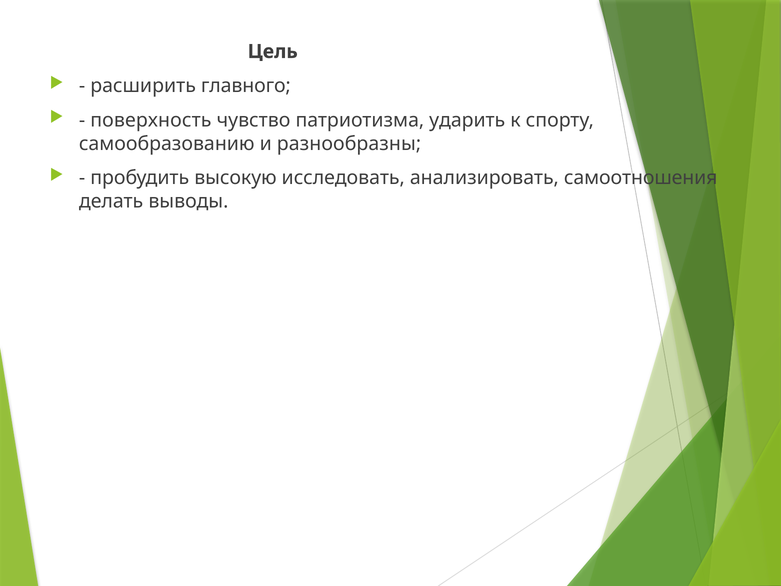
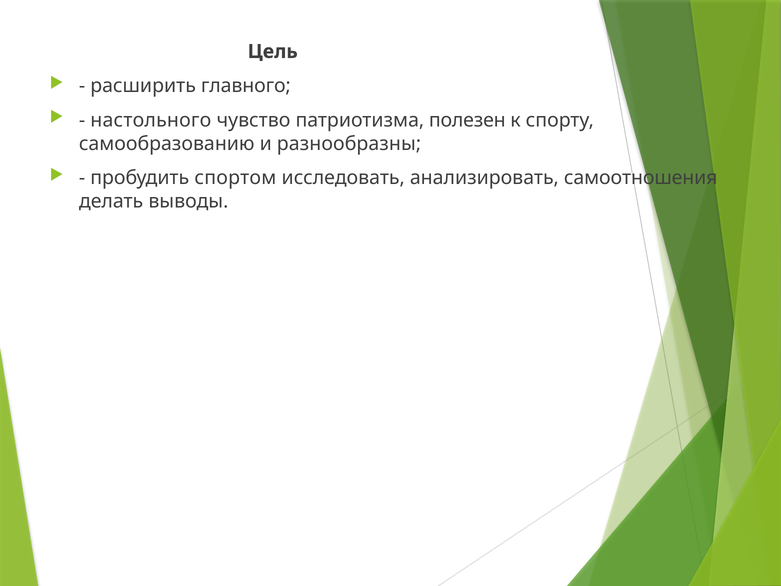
поверхность: поверхность -> настольного
ударить: ударить -> полезен
высокую: высокую -> спортом
